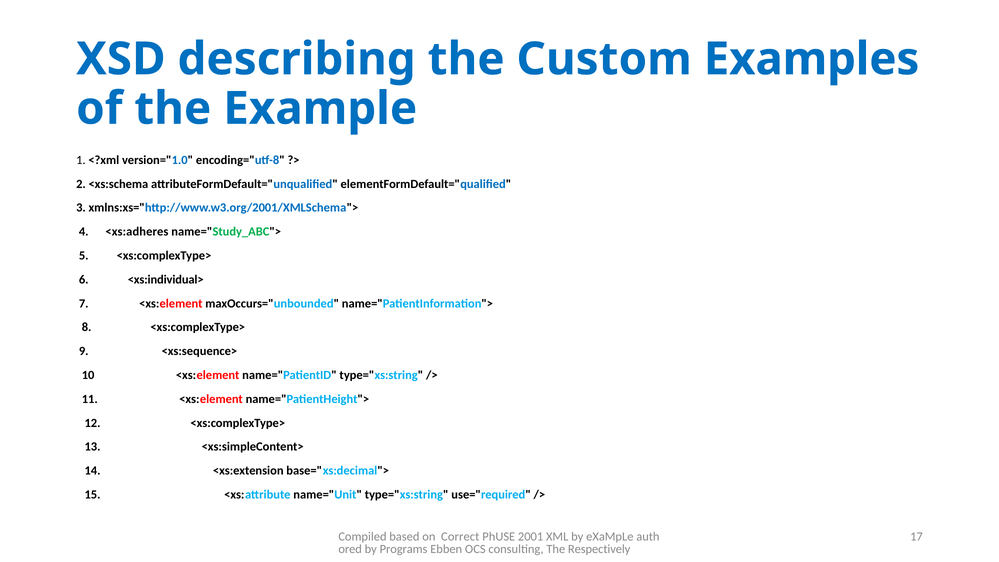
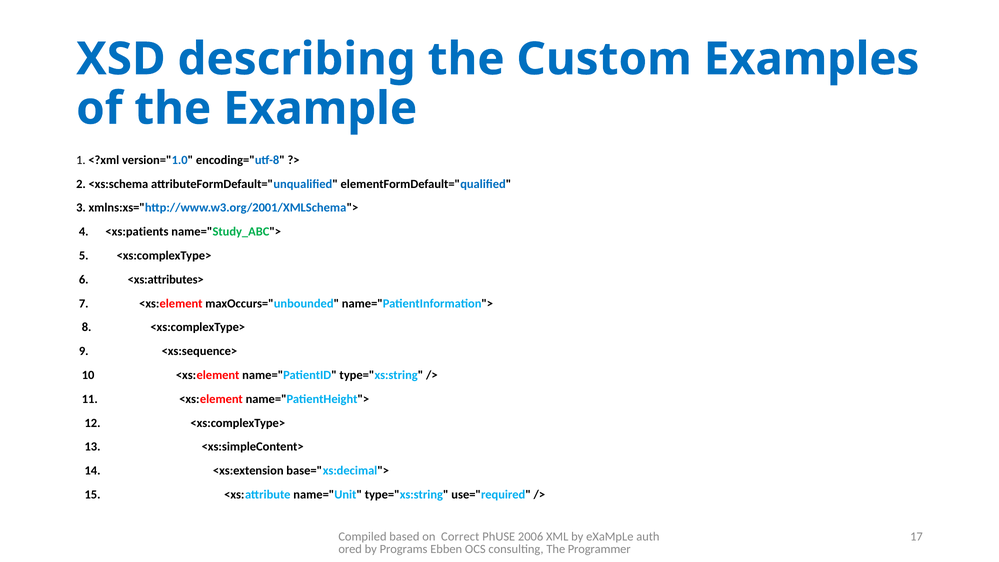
<xs:adheres: <xs:adheres -> <xs:patients
<xs:individual>: <xs:individual> -> <xs:attributes>
2001: 2001 -> 2006
Respectively: Respectively -> Programmer
